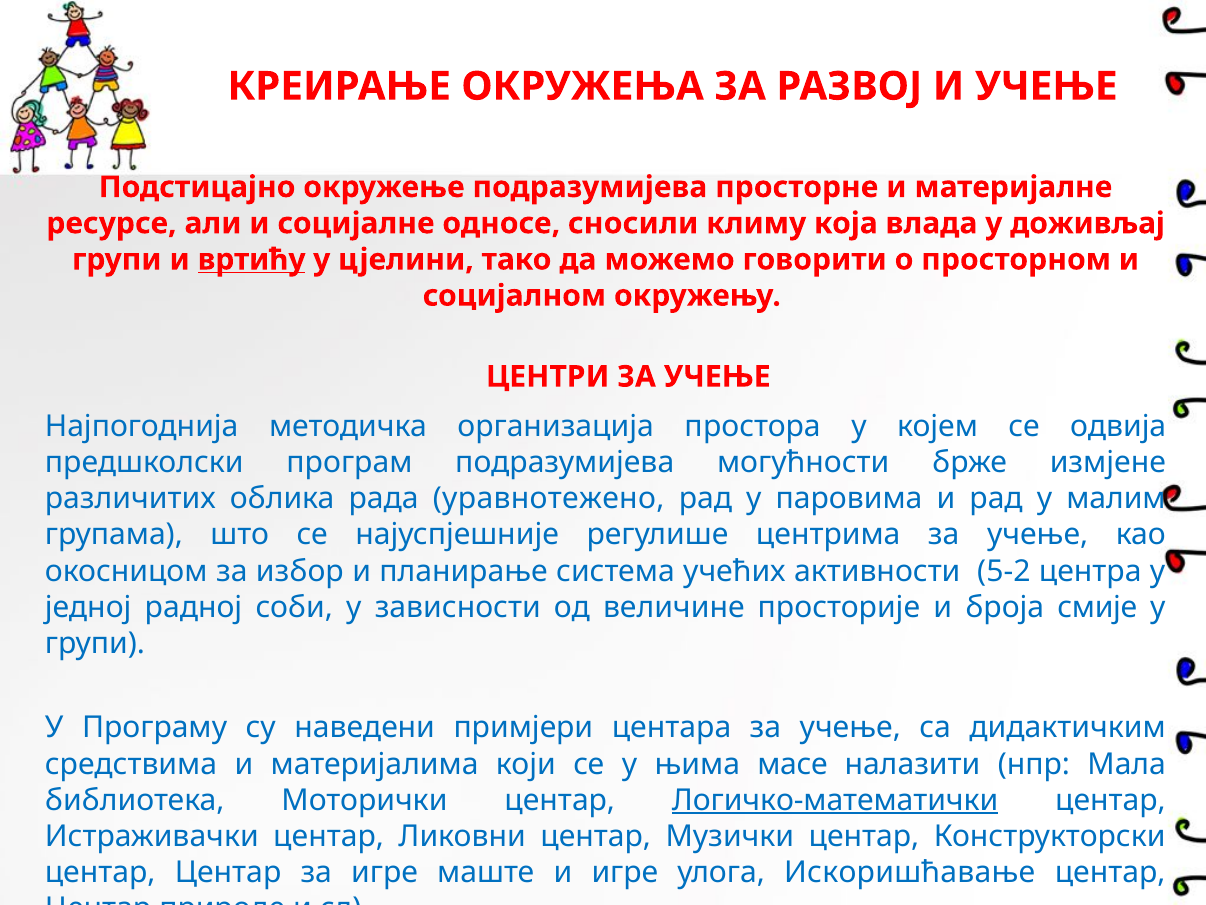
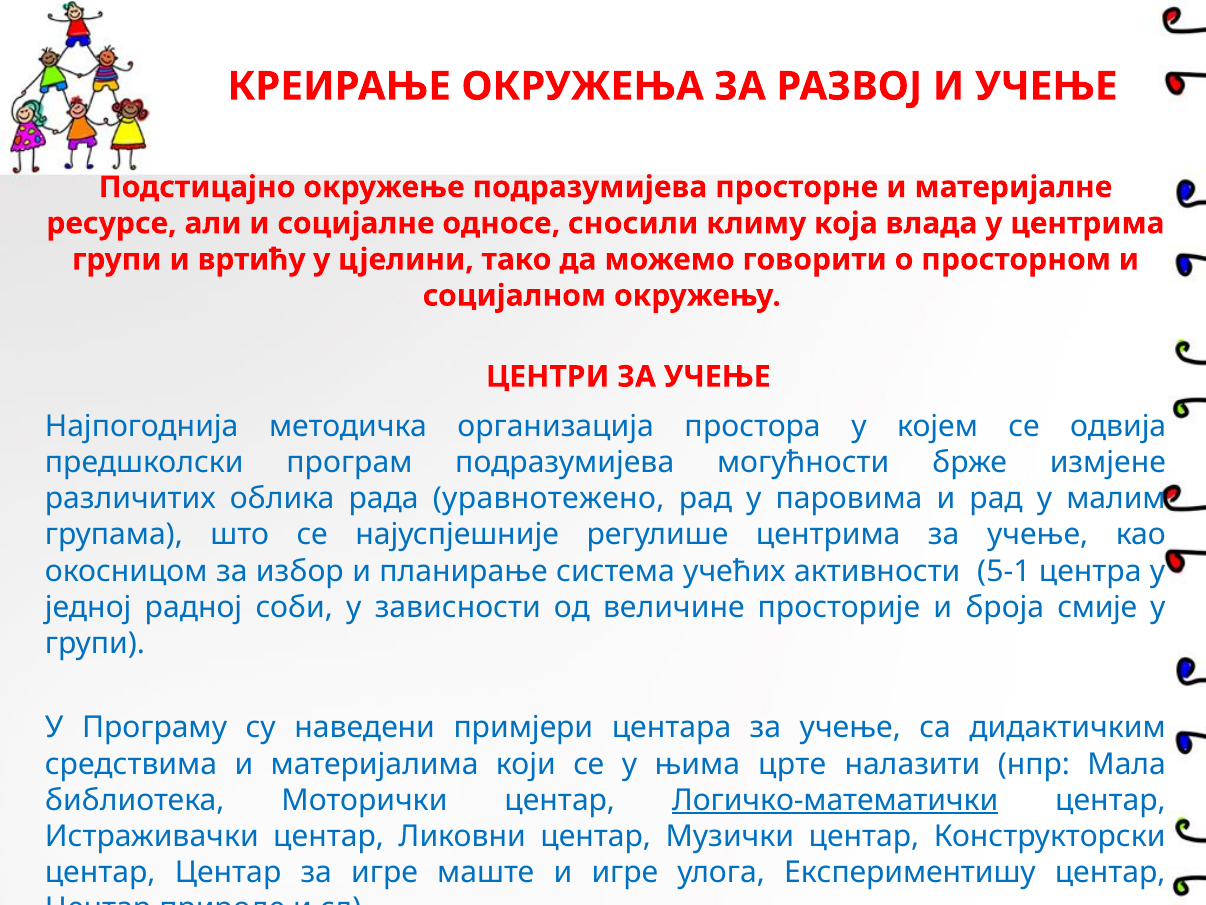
у доживљај: доживљај -> центрима
вртићу underline: present -> none
5-2: 5-2 -> 5-1
масе: масе -> црте
Искоришћавање: Искоришћавање -> Експериментишу
